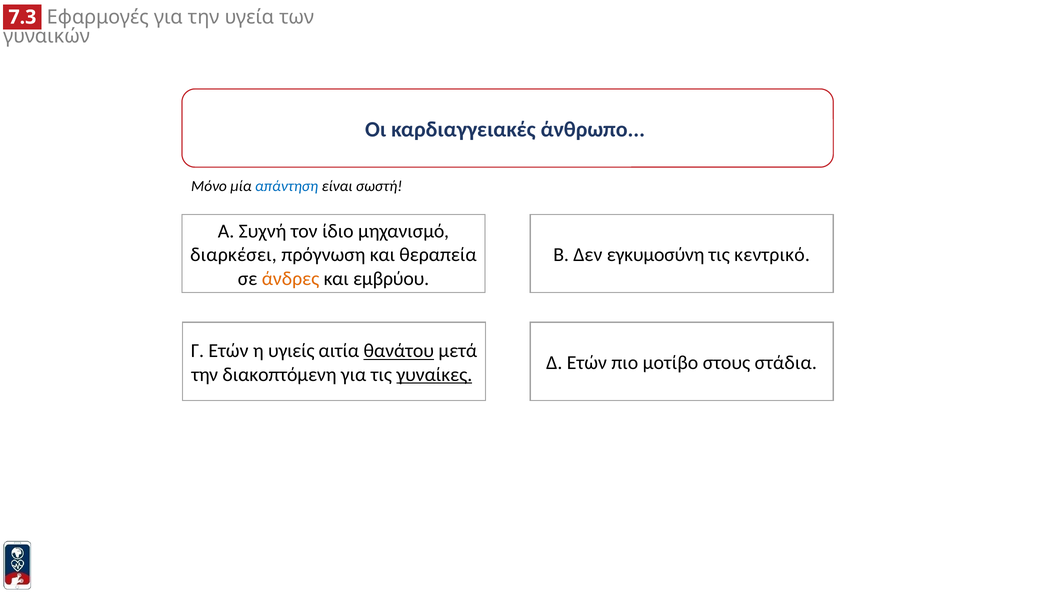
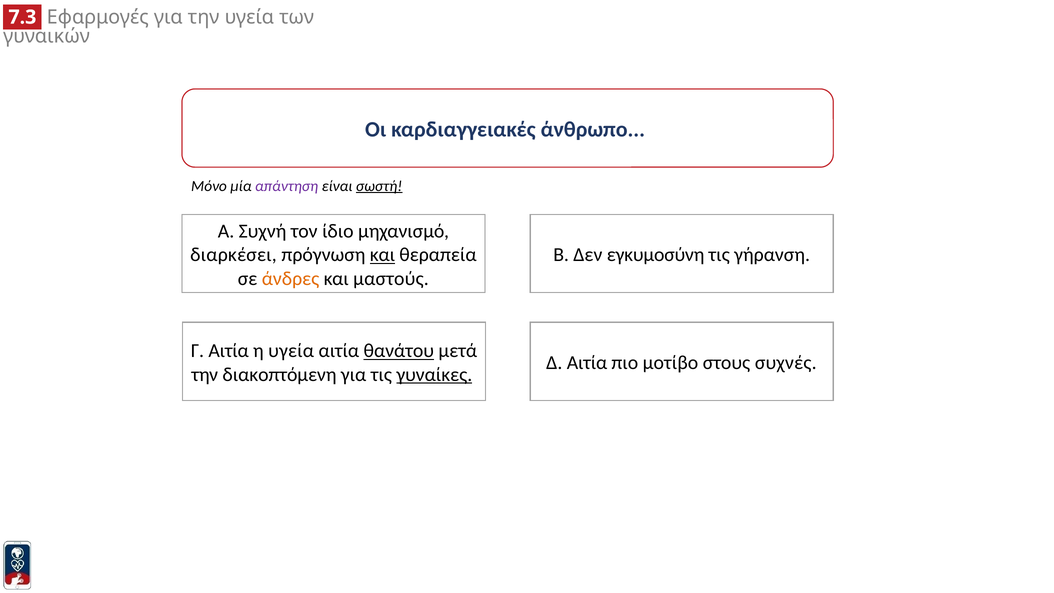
απάντηση colour: blue -> purple
σωστή underline: none -> present
και at (382, 255) underline: none -> present
κεντρικό: κεντρικό -> γήρανση
εμβρύου: εμβρύου -> μαστούς
Γ Ετών: Ετών -> Αιτία
η υγιείς: υγιείς -> υγεία
Δ Ετών: Ετών -> Αιτία
στάδια: στάδια -> συχνές
